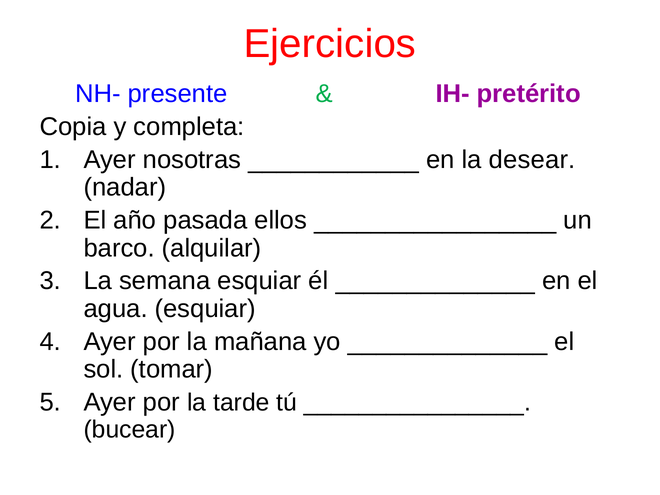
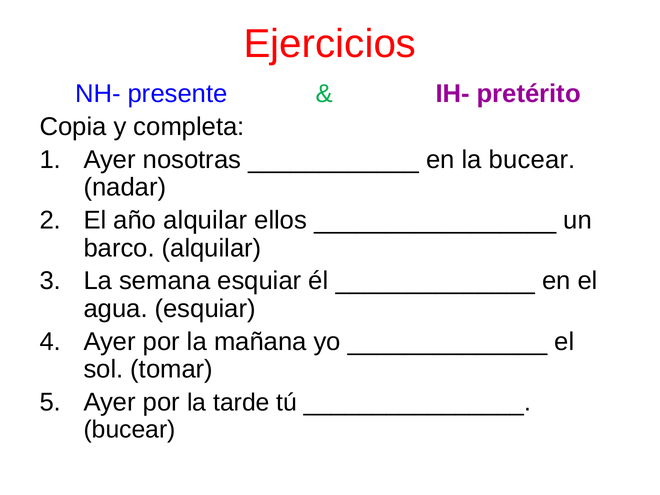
la desear: desear -> bucear
año pasada: pasada -> alquilar
